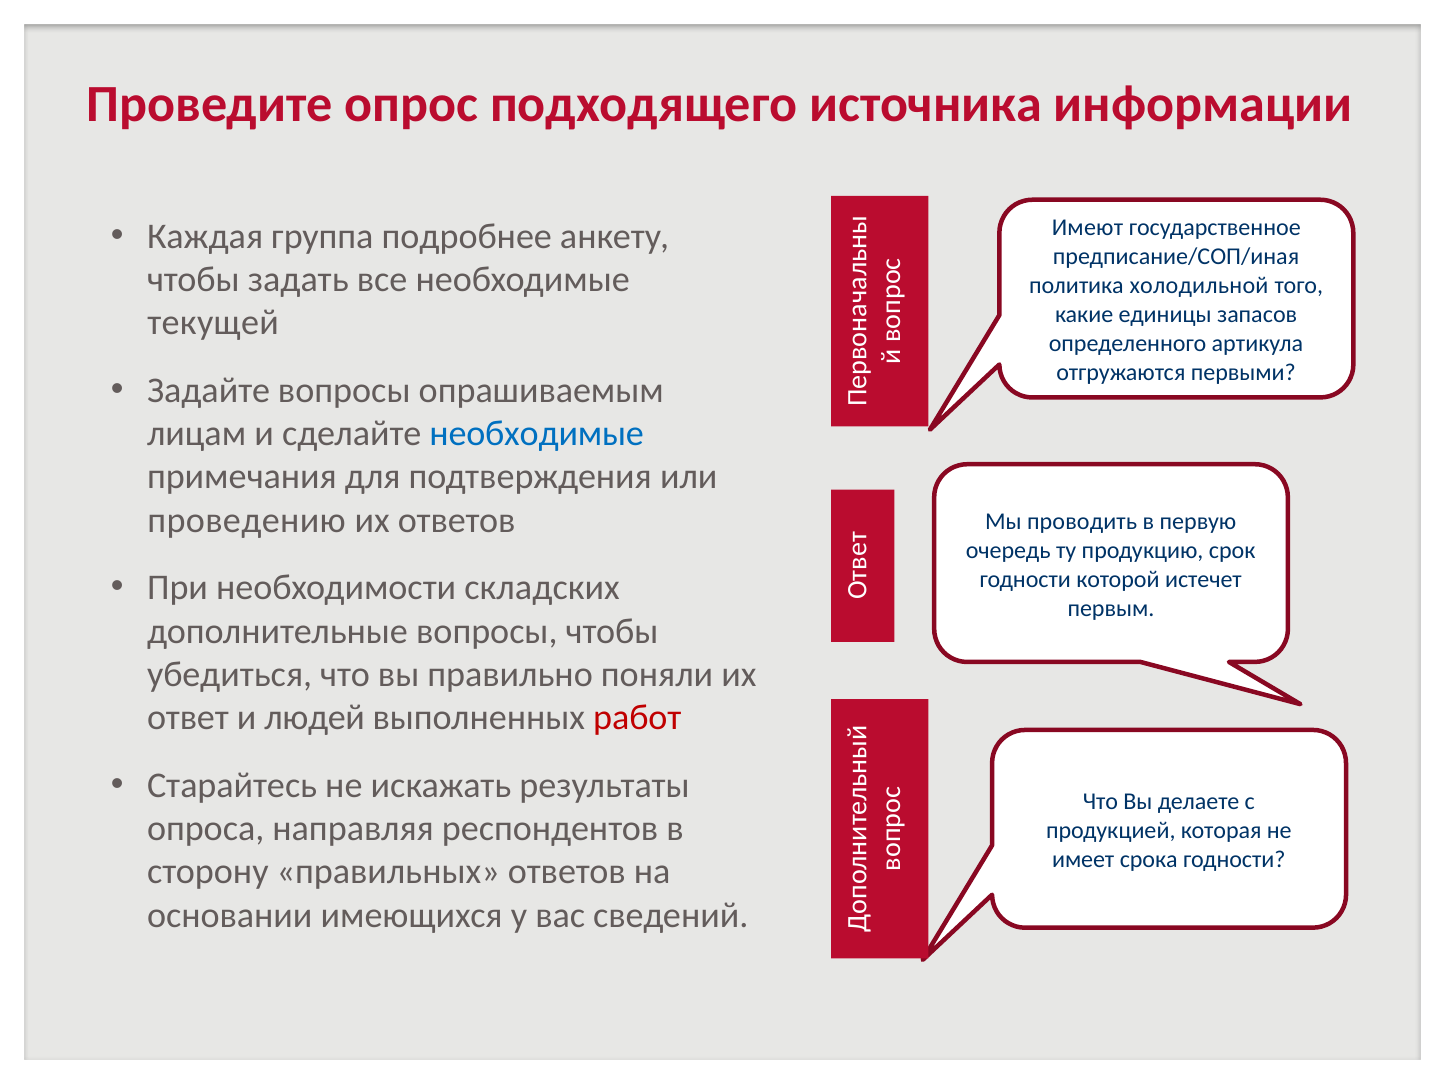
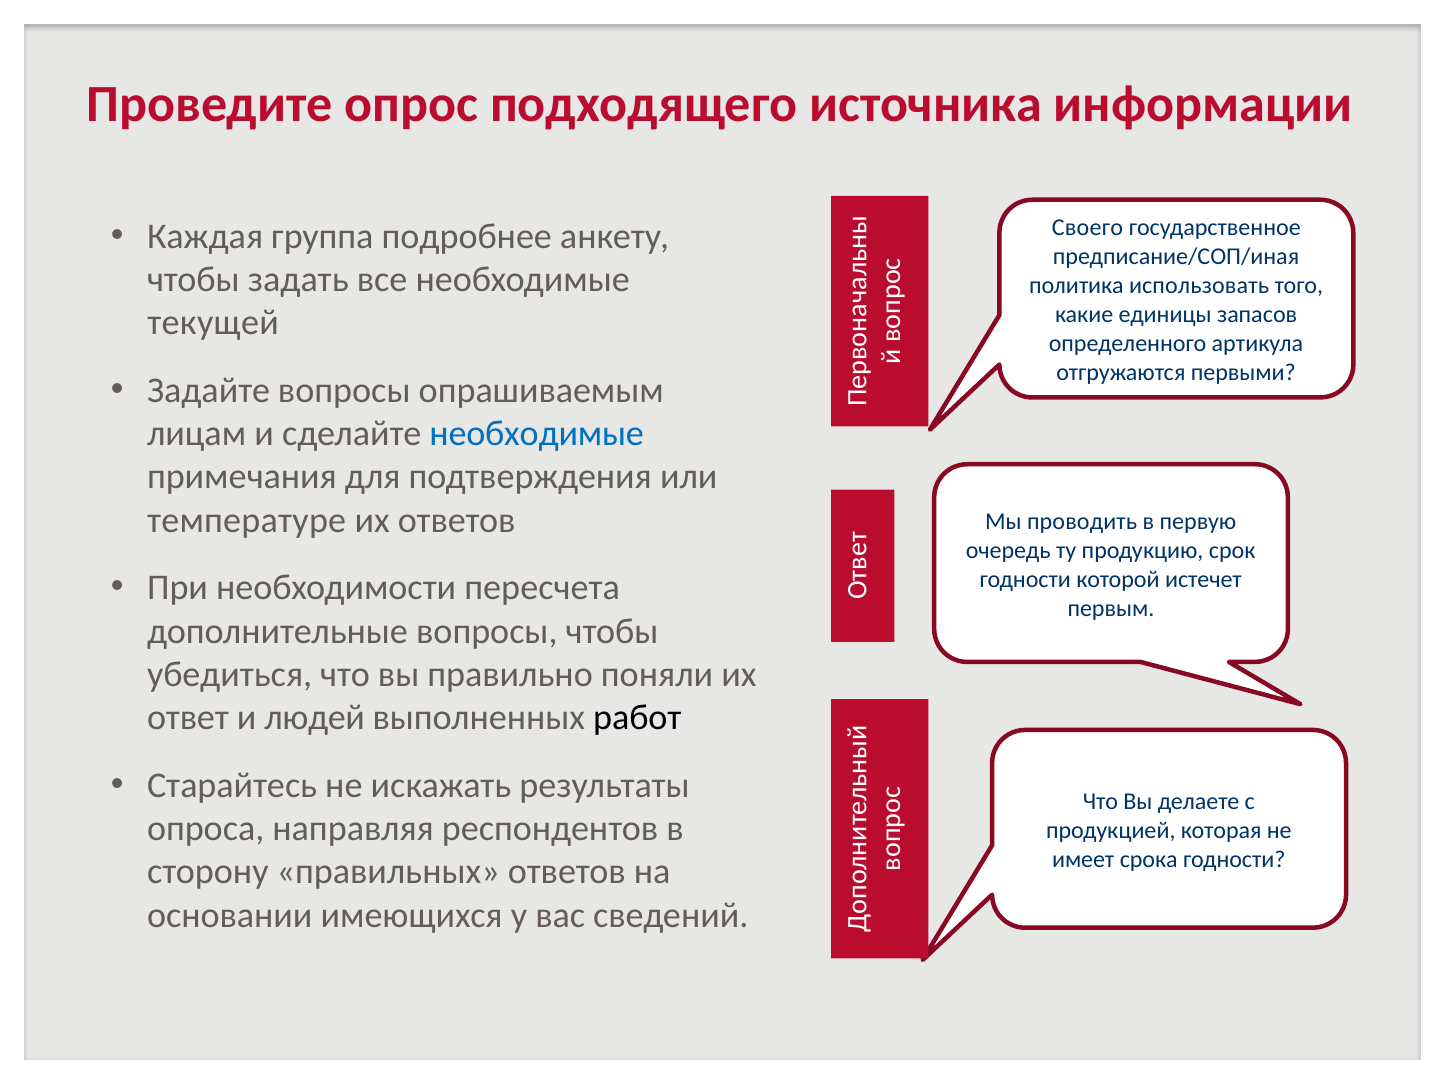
Имеют: Имеют -> Своего
холодильной: холодильной -> использовать
проведению: проведению -> температуре
складских: складских -> пересчета
работ colour: red -> black
